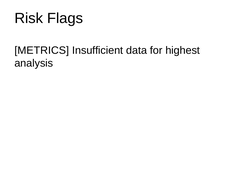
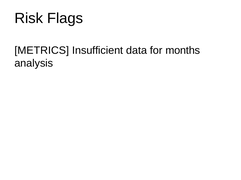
highest: highest -> months
